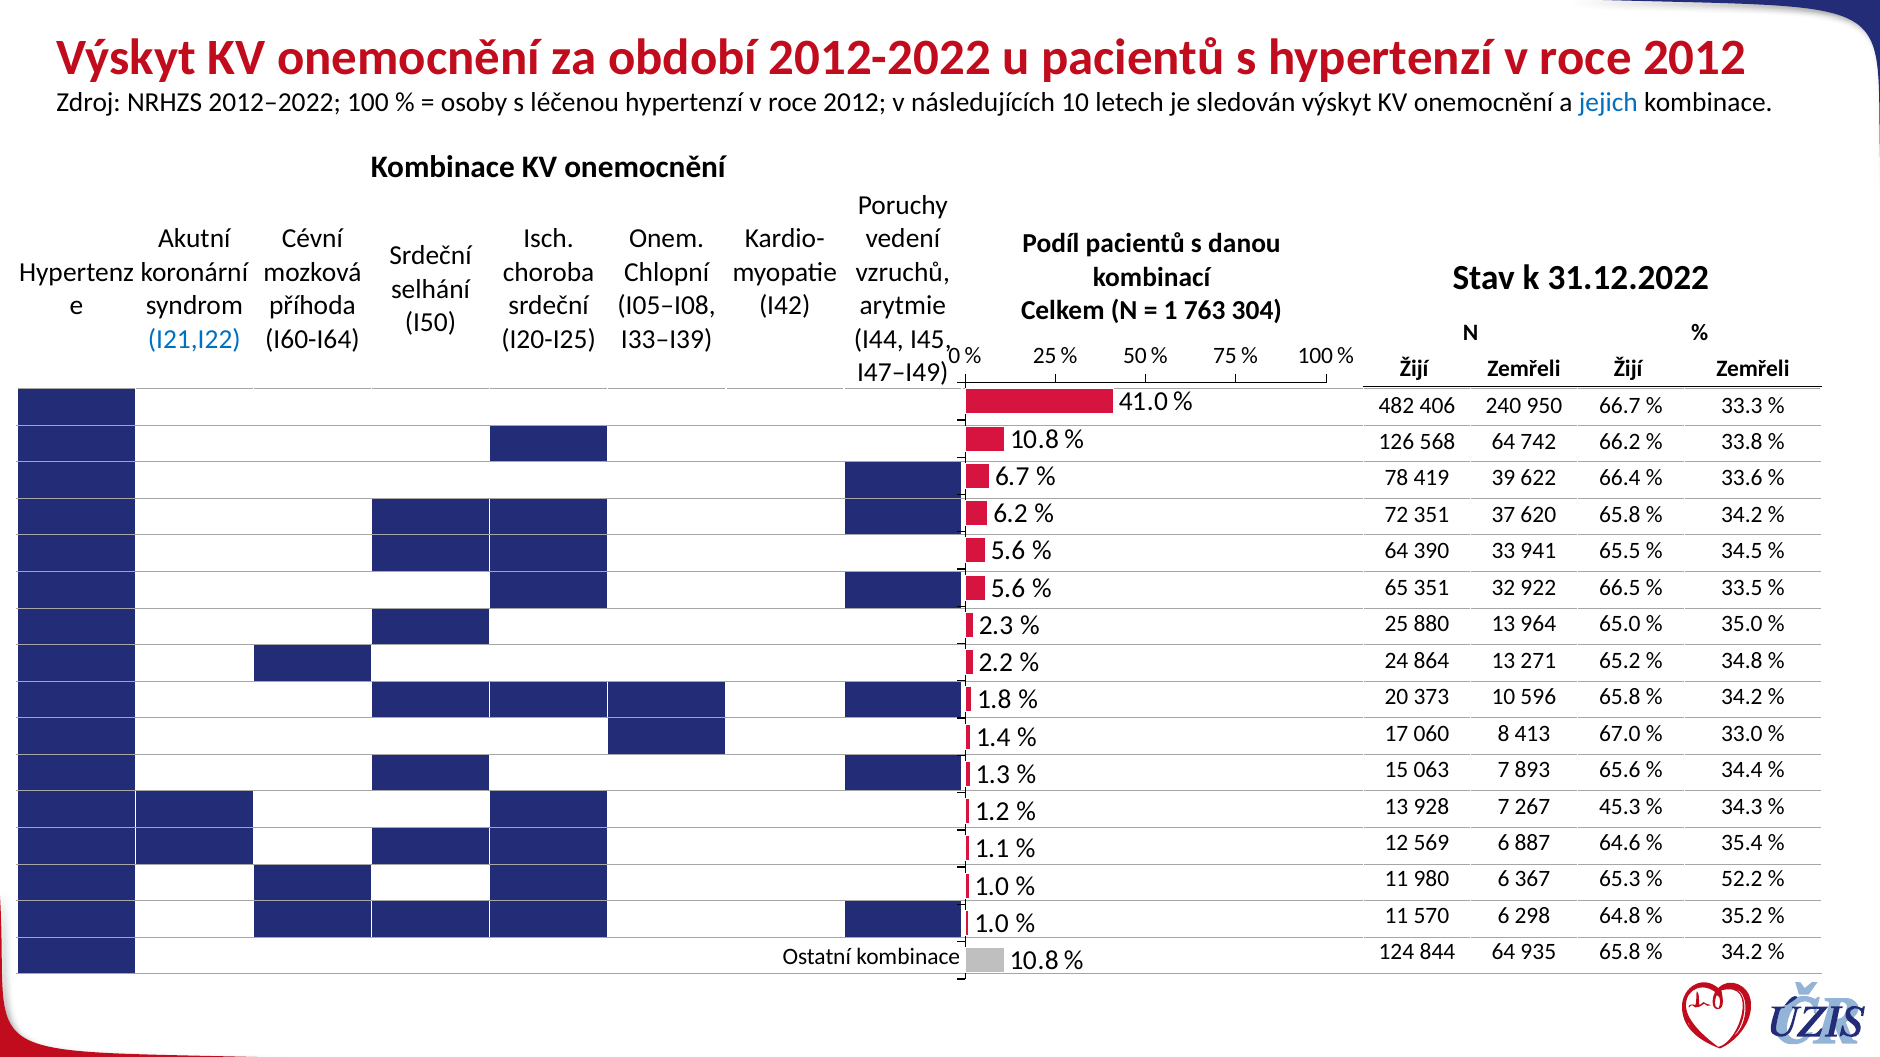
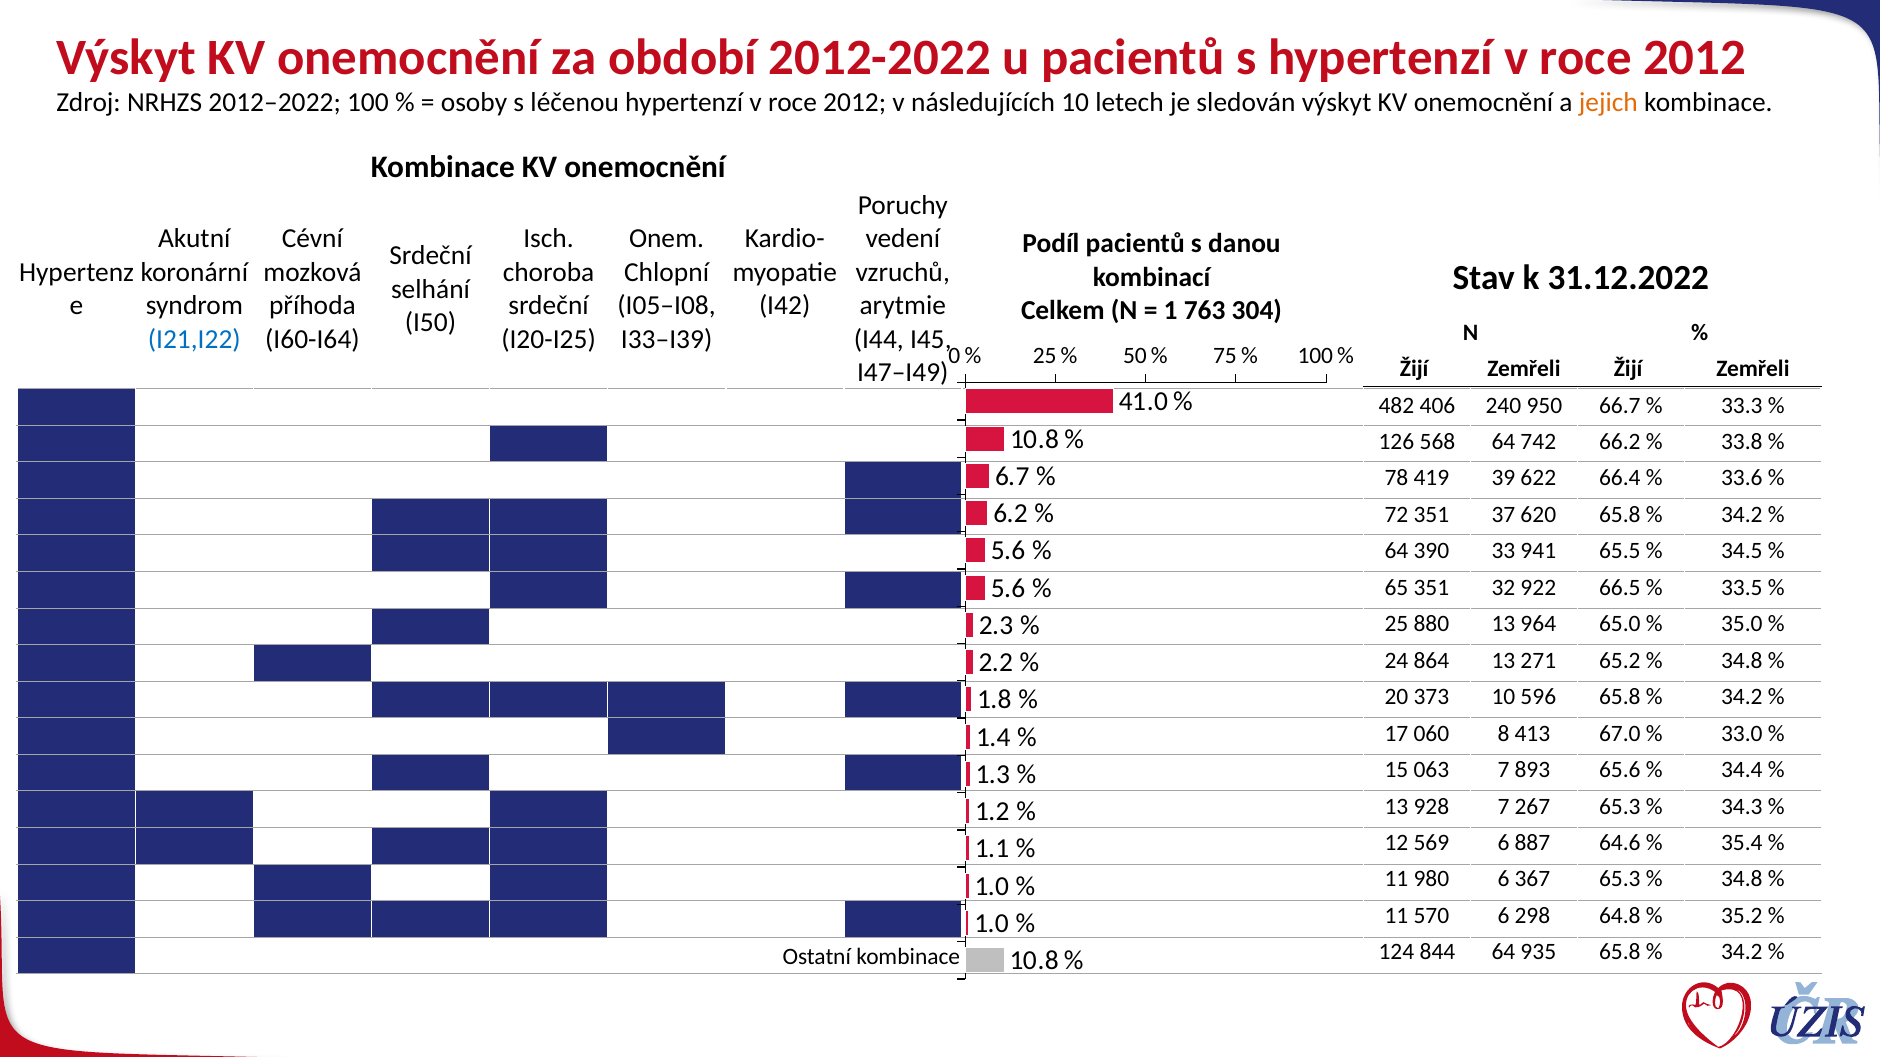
jejich colour: blue -> orange
267 45.3: 45.3 -> 65.3
52.2 at (1742, 880): 52.2 -> 34.8
